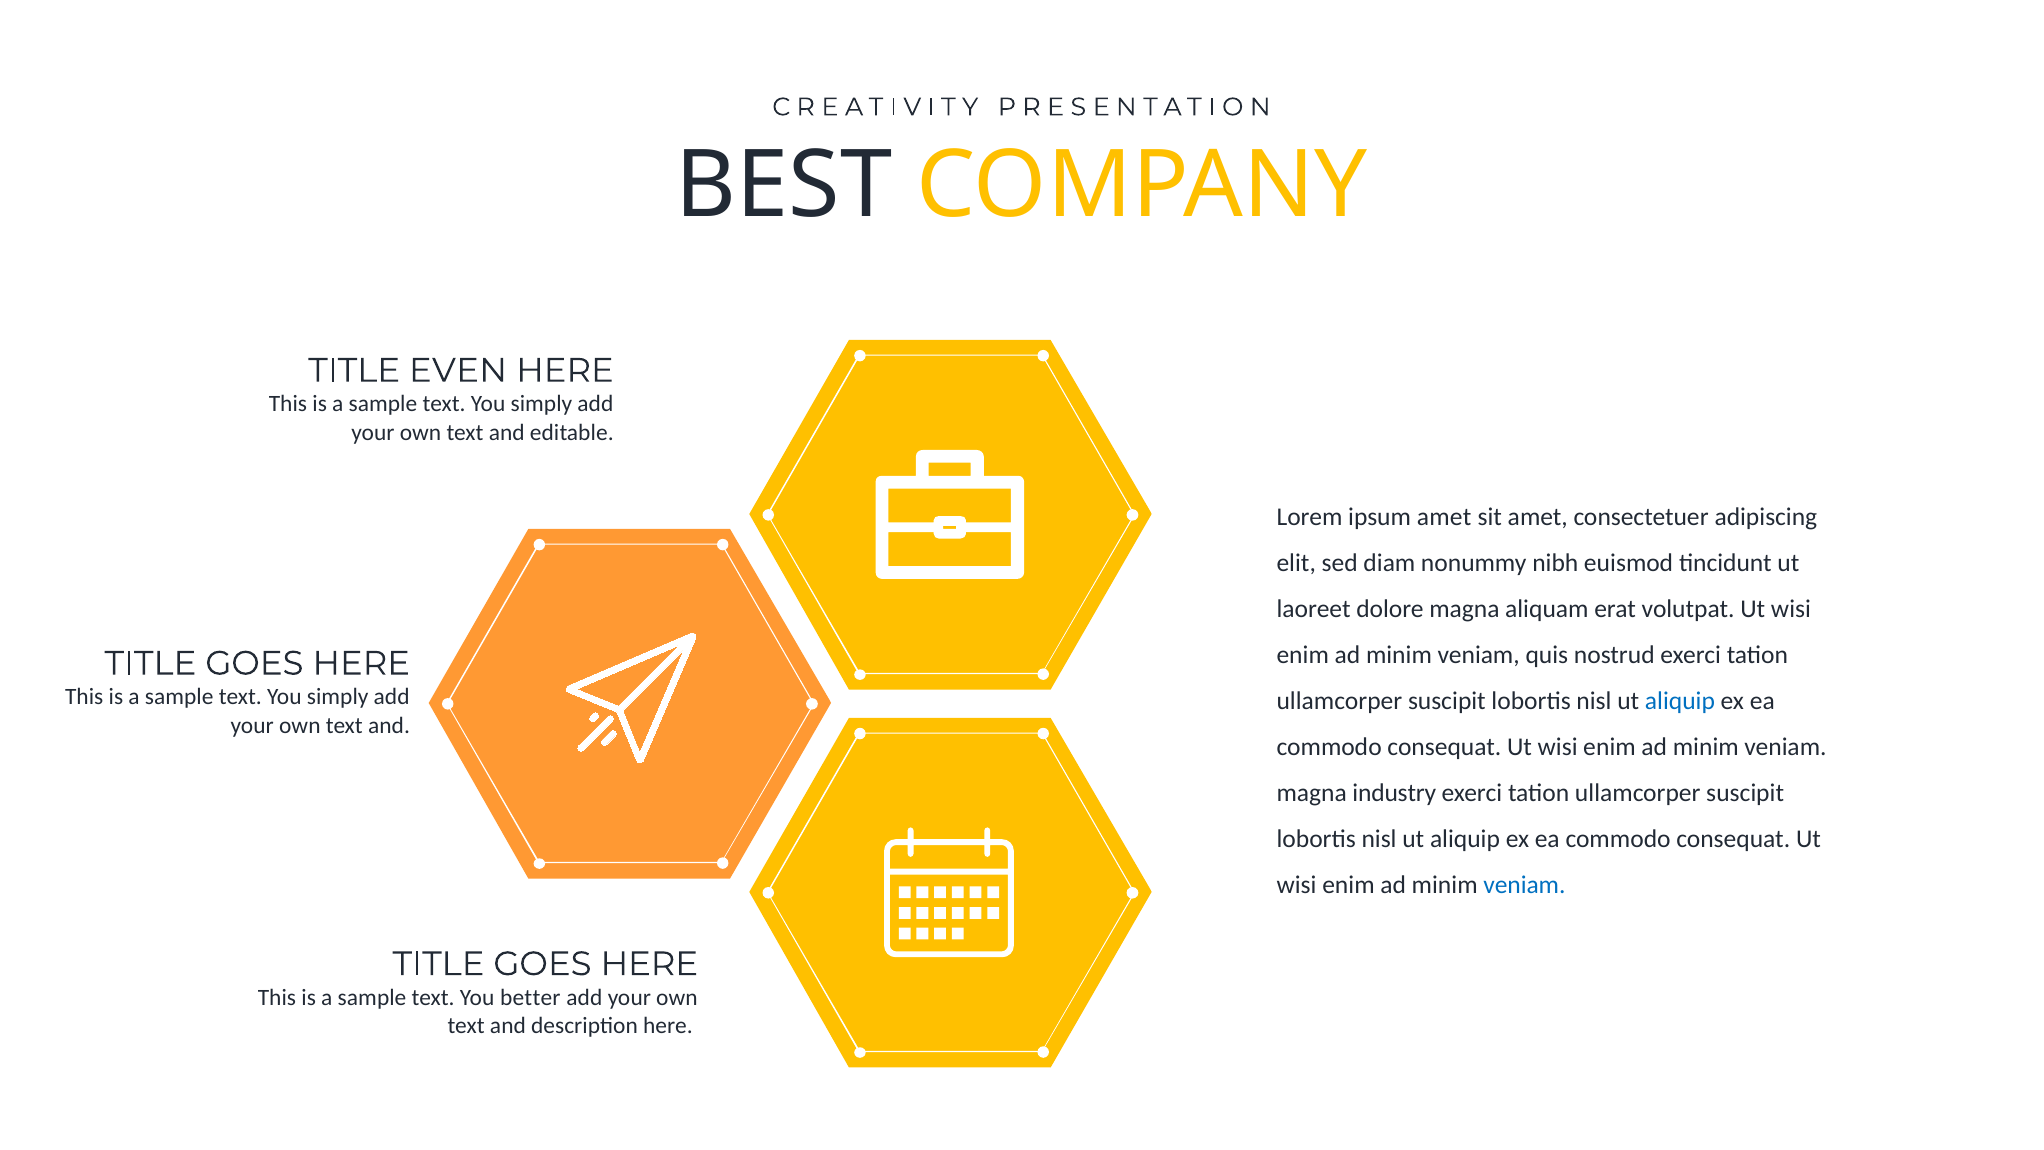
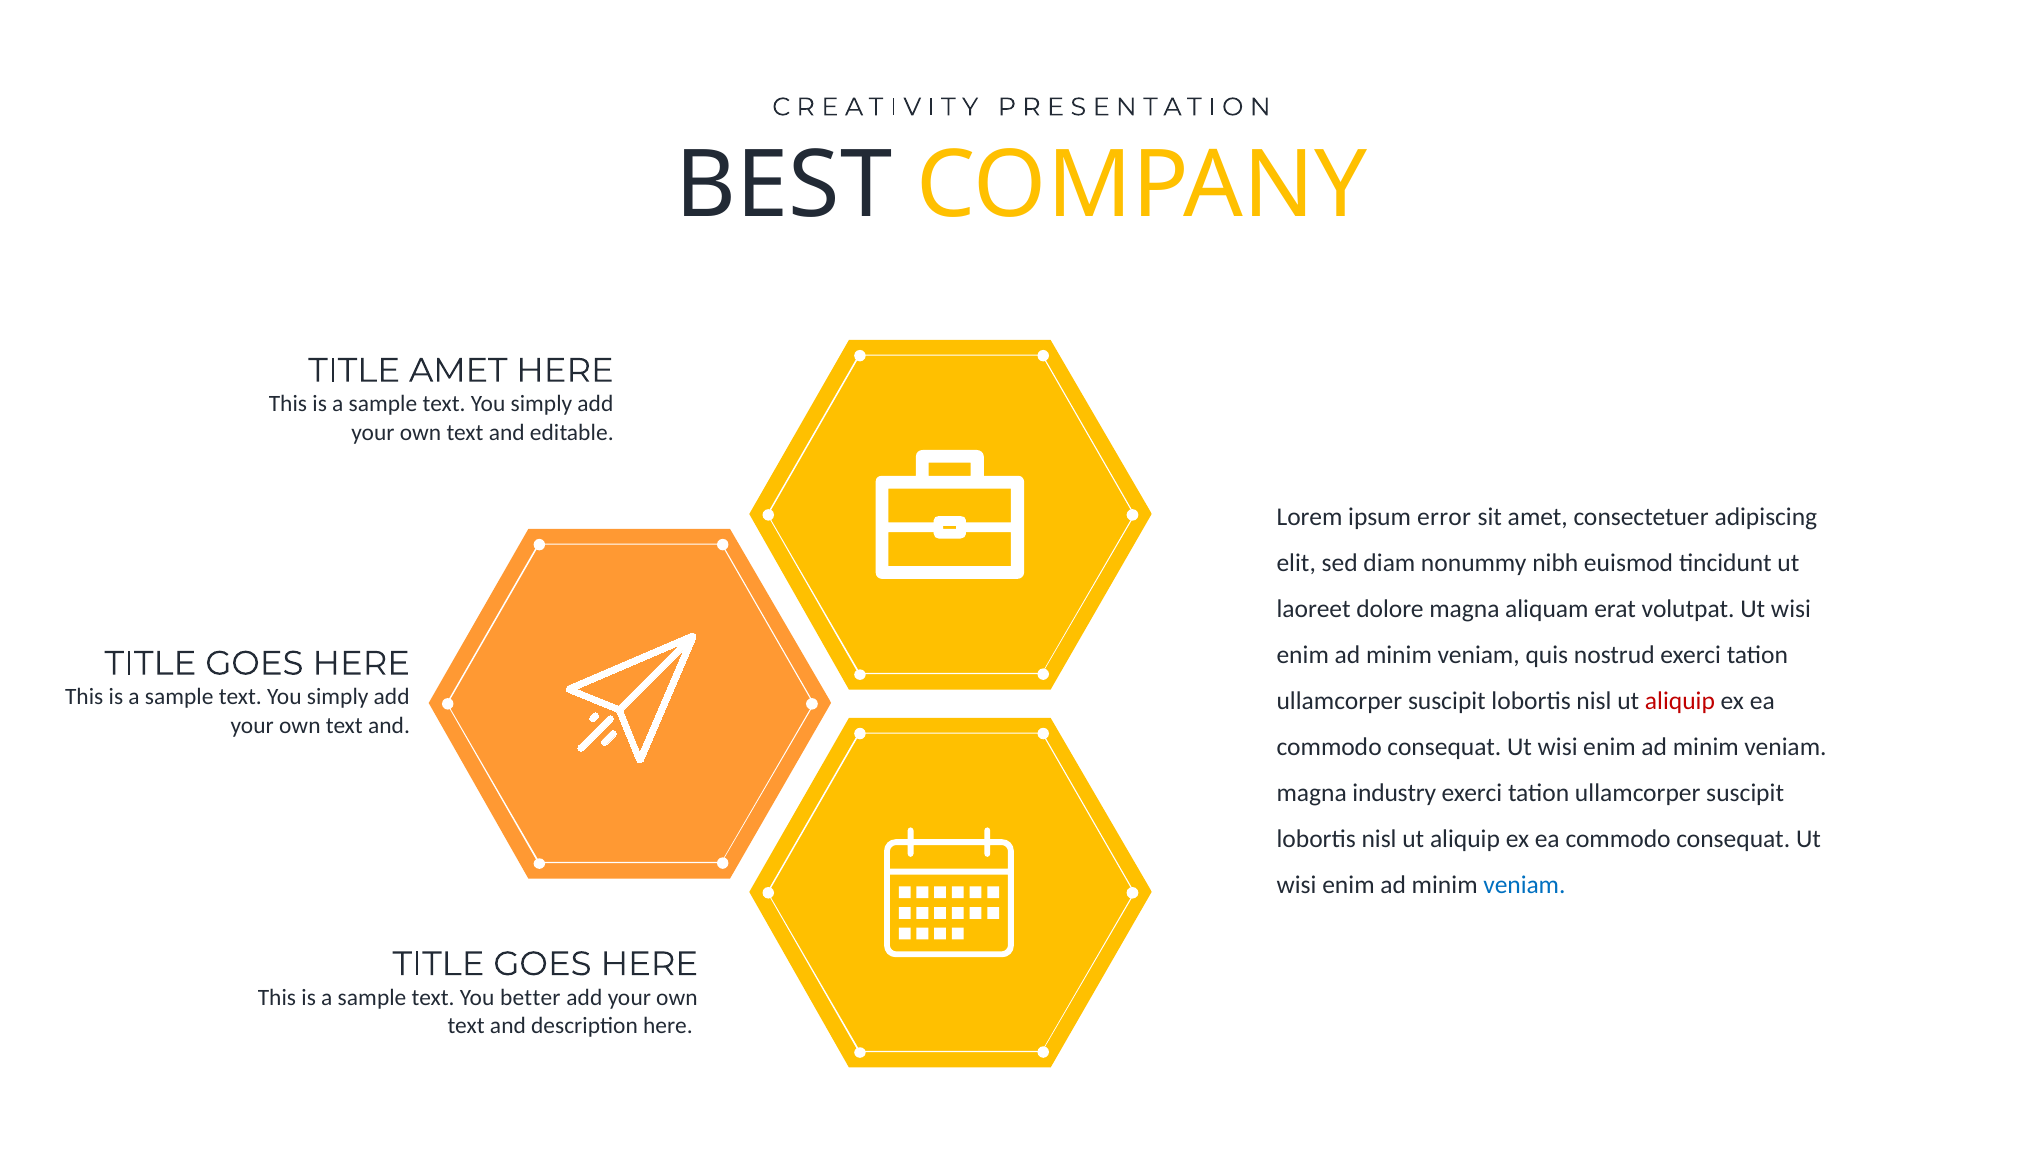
TITLE EVEN: EVEN -> AMET
ipsum amet: amet -> error
aliquip at (1680, 701) colour: blue -> red
